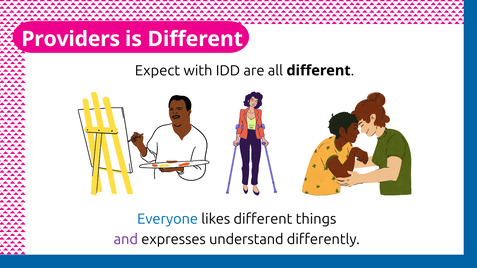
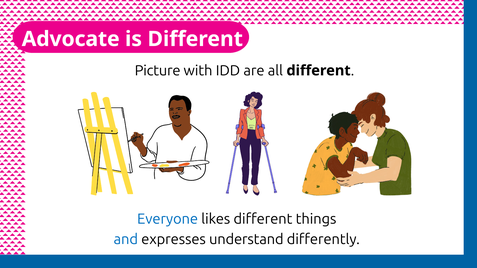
Providers: Providers -> Advocate
Expect: Expect -> Picture
and colour: purple -> blue
